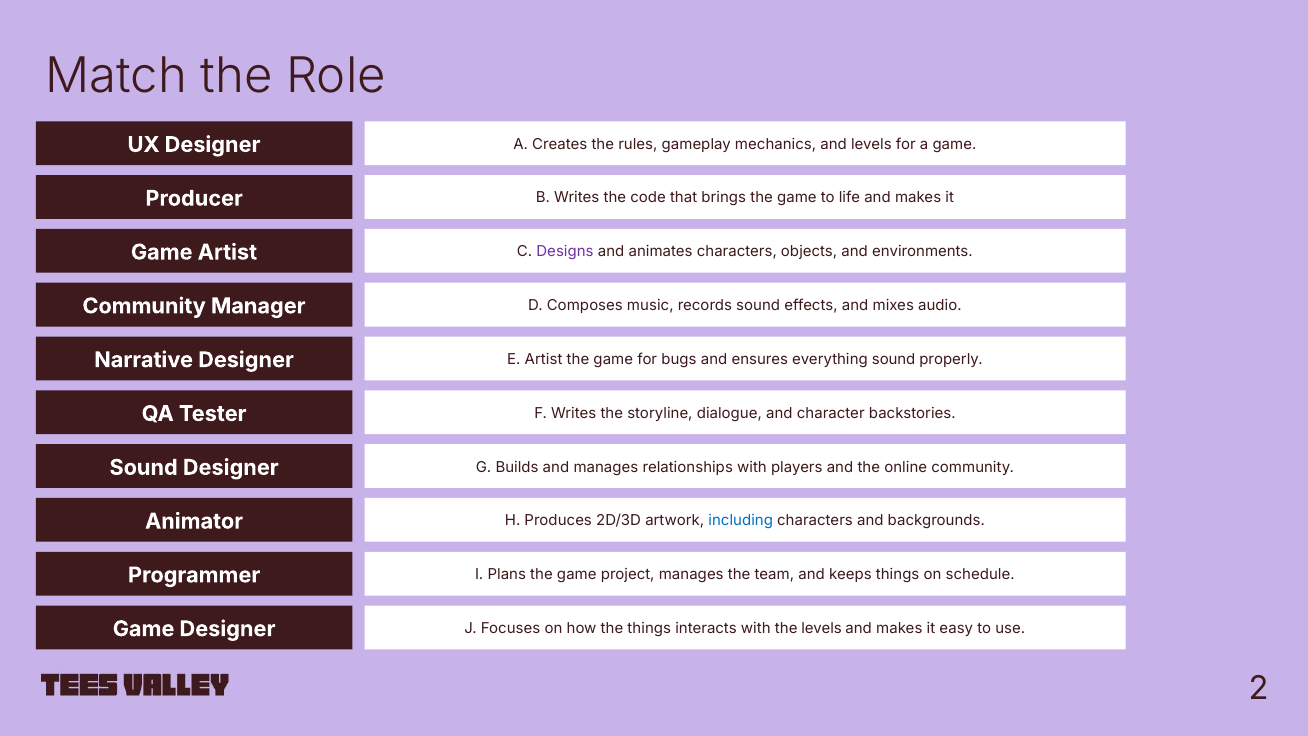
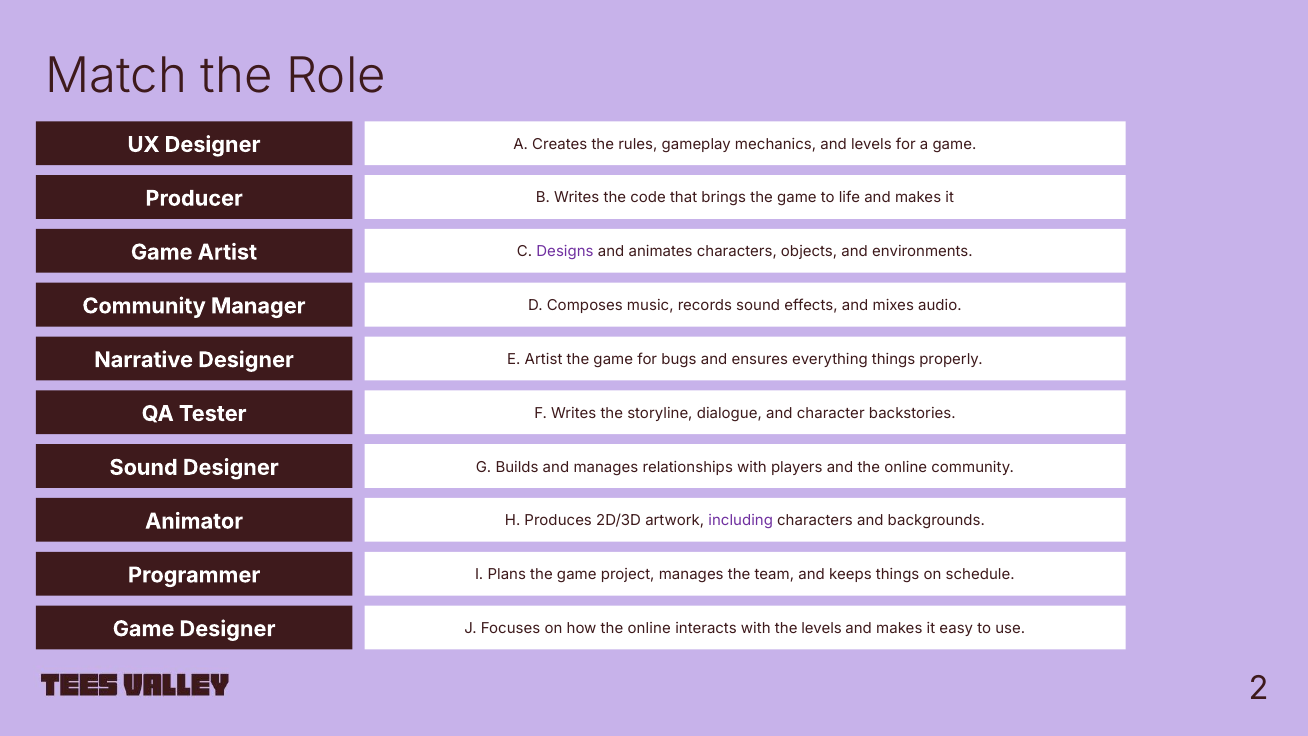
everything sound: sound -> things
including colour: blue -> purple
how the things: things -> online
